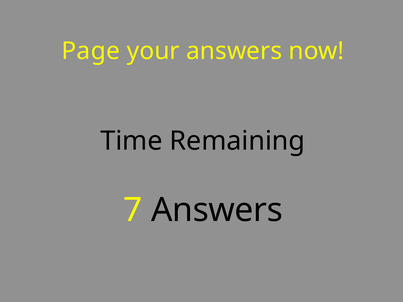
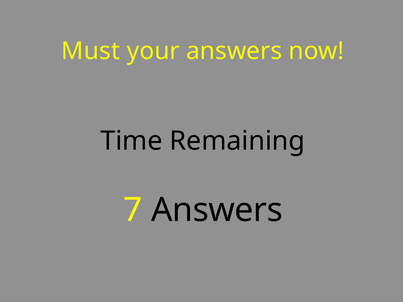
Page: Page -> Must
